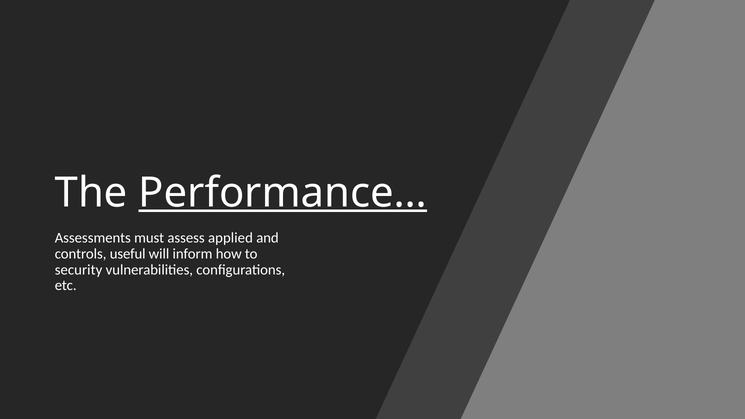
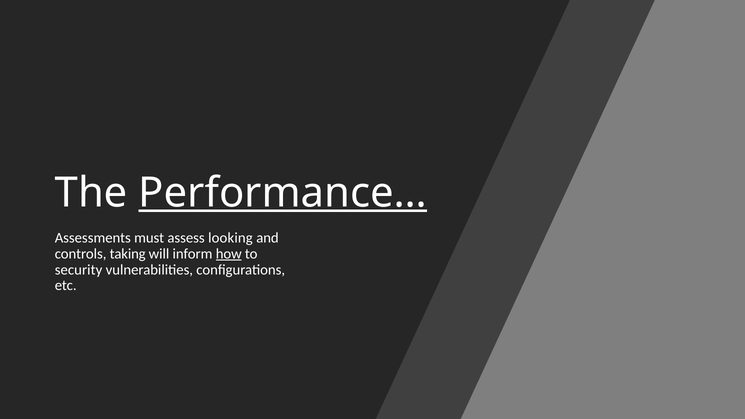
applied: applied -> looking
useful: useful -> taking
how underline: none -> present
